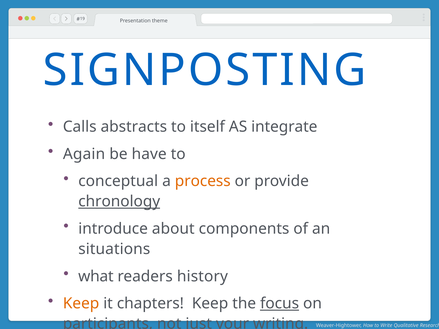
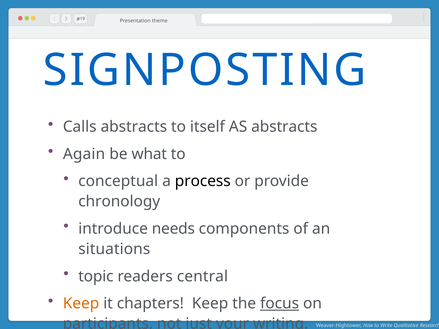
AS integrate: integrate -> abstracts
have: have -> what
process colour: orange -> black
chronology underline: present -> none
about: about -> needs
what: what -> topic
history: history -> central
